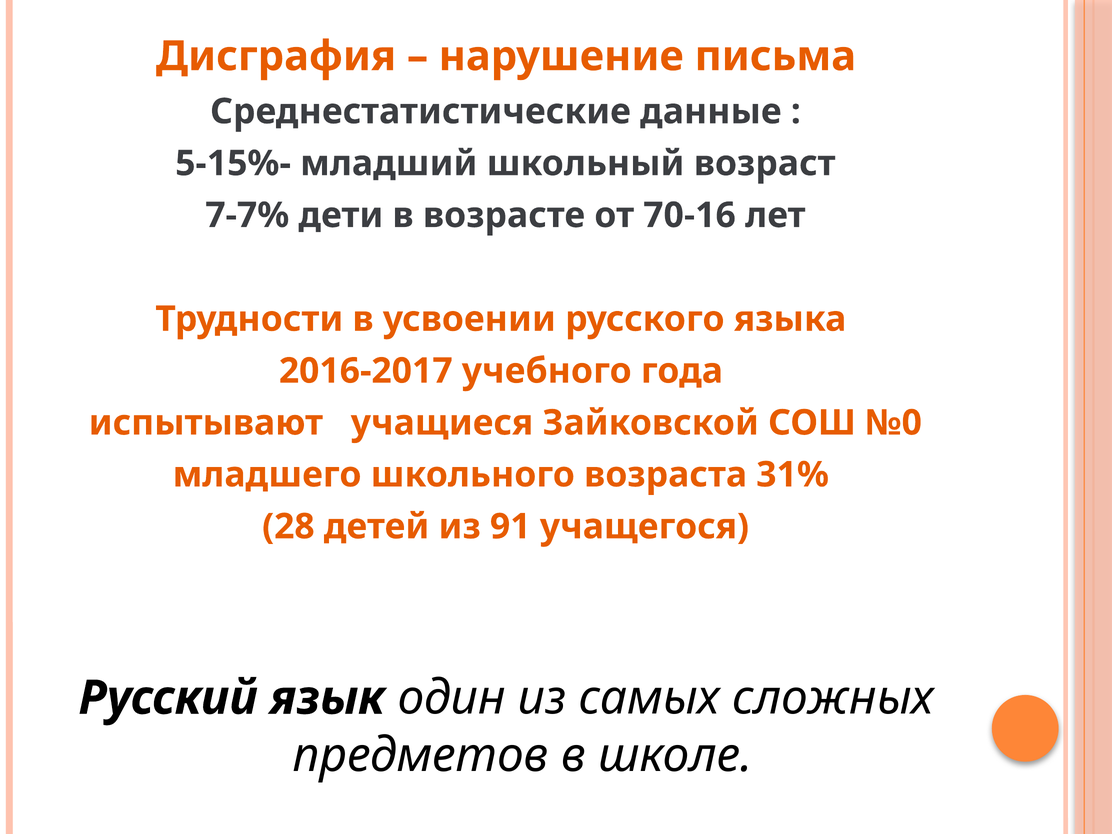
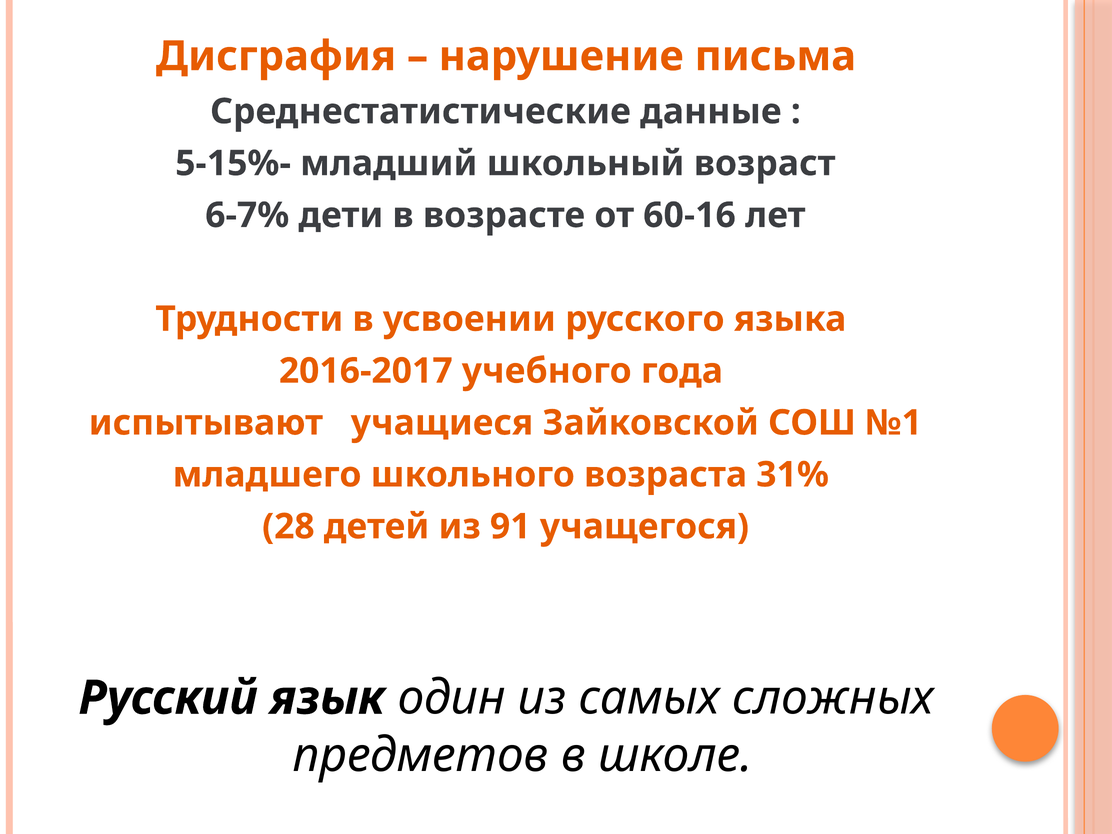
7-7%: 7-7% -> 6-7%
70-16: 70-16 -> 60-16
№0: №0 -> №1
